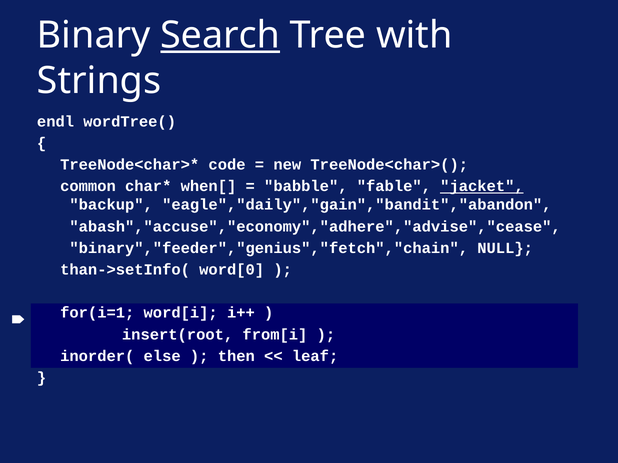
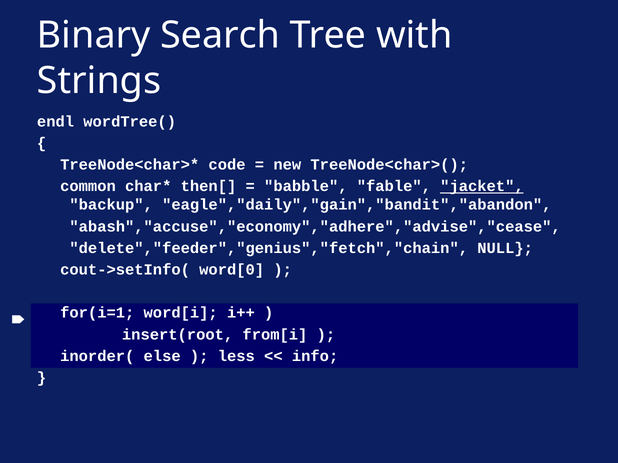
Search underline: present -> none
when[: when[ -> then[
binary","feeder","genius","fetch","chain: binary","feeder","genius","fetch","chain -> delete","feeder","genius","fetch","chain
than->setInfo(: than->setInfo( -> cout->setInfo(
then: then -> less
leaf: leaf -> info
